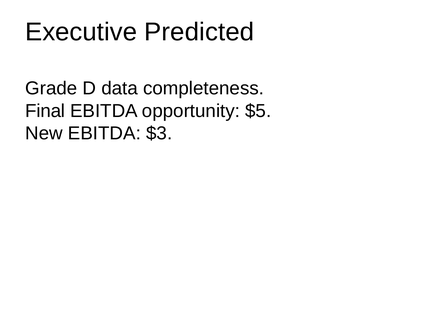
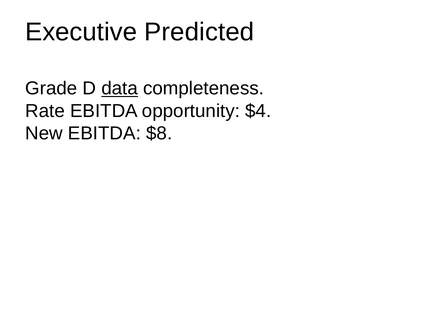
data underline: none -> present
Final: Final -> Rate
$5: $5 -> $4
$3: $3 -> $8
